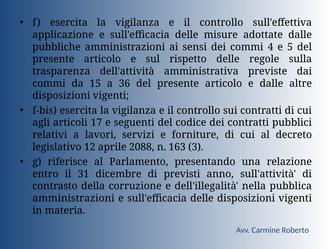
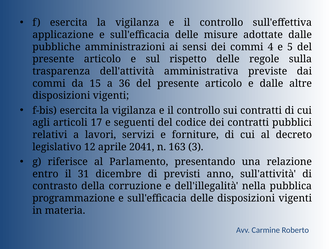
2088: 2088 -> 2041
amministrazioni at (74, 198): amministrazioni -> programmazione
